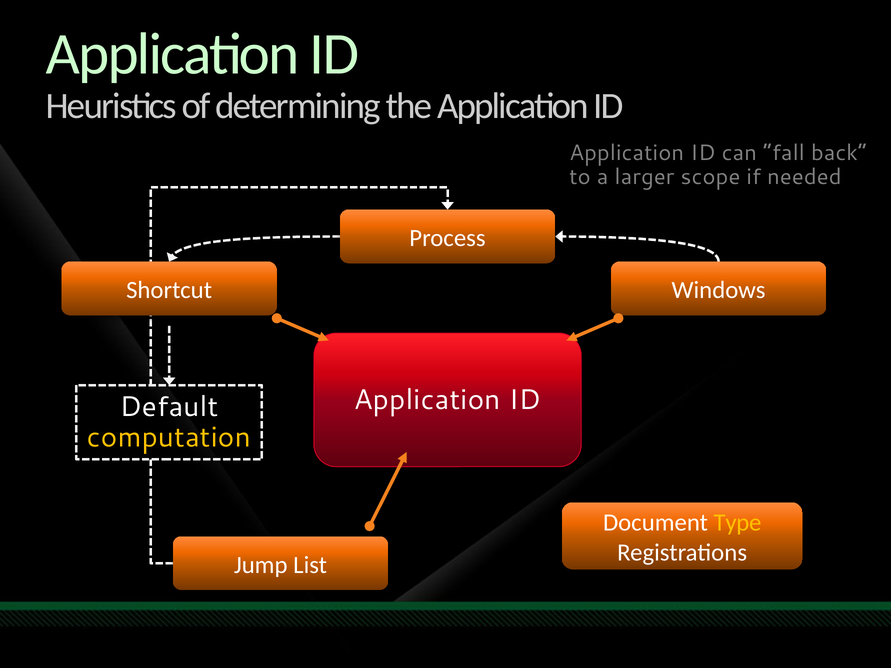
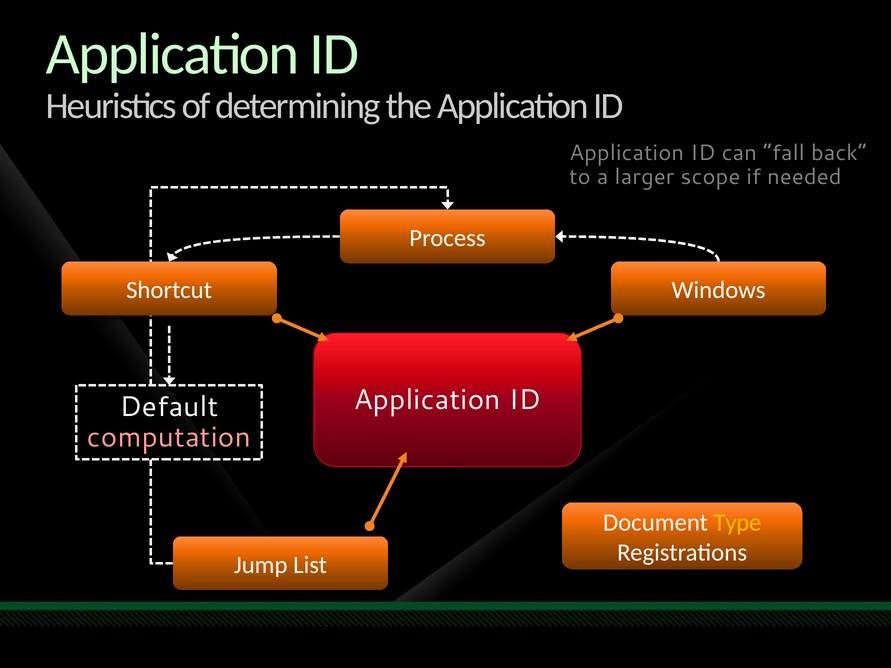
computation colour: yellow -> pink
